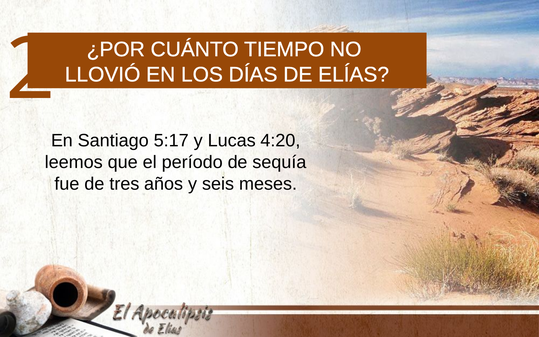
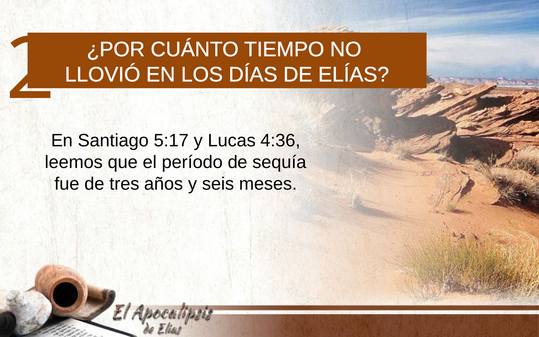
4:20: 4:20 -> 4:36
